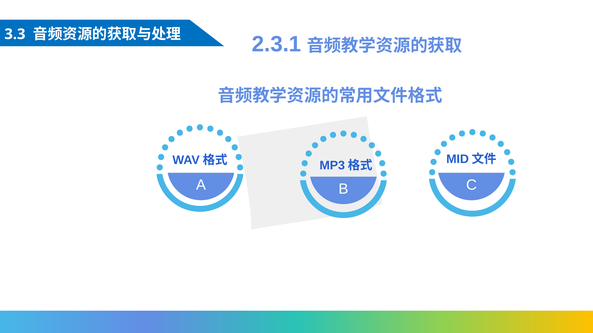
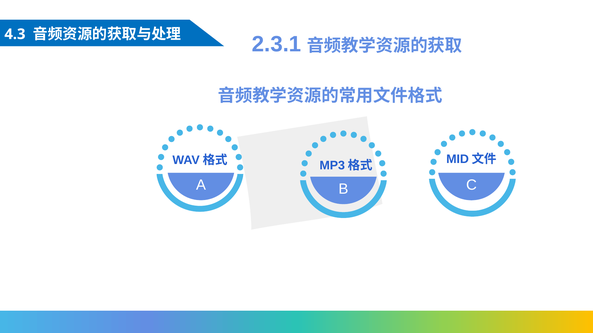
3.3: 3.3 -> 4.3
